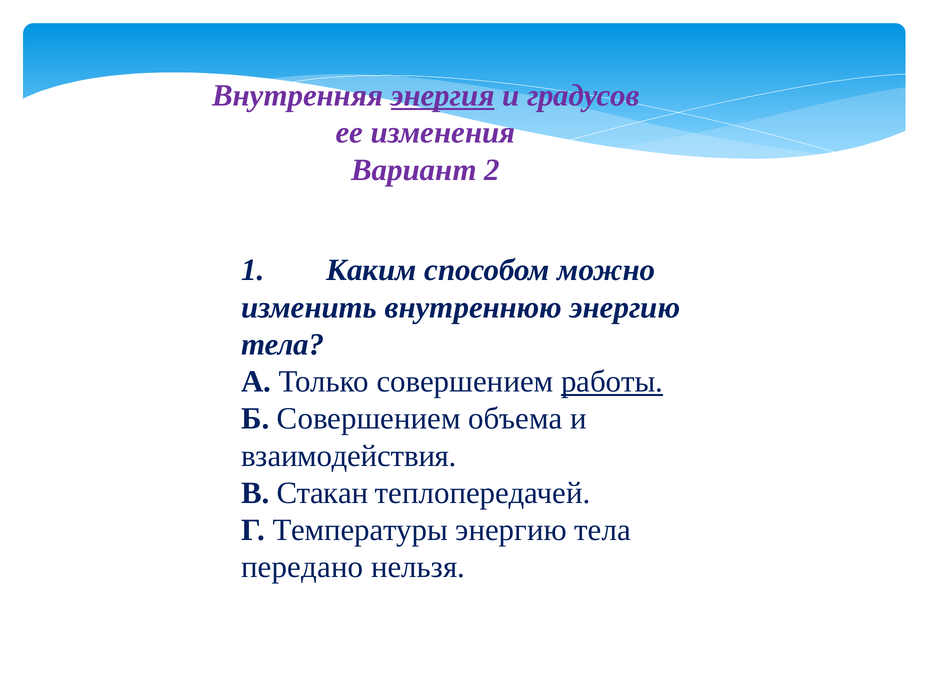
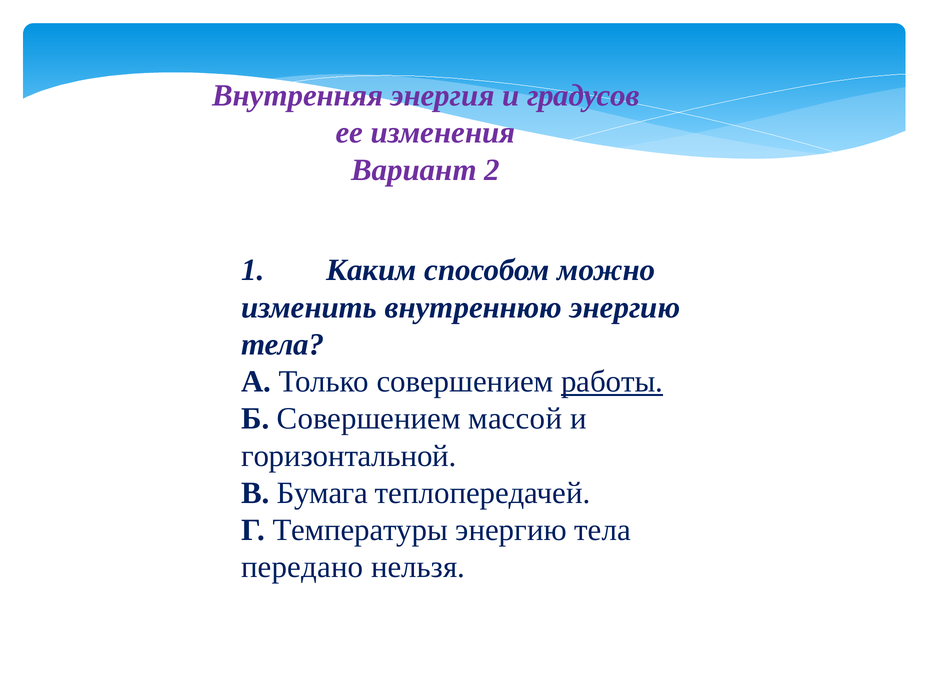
энергия underline: present -> none
объема: объема -> массой
взаимодействия: взаимодействия -> горизонтальной
Стакан: Стакан -> Бумага
